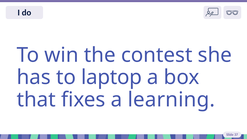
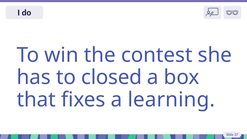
laptop: laptop -> closed
